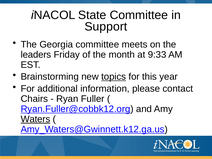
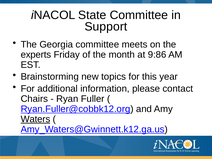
leaders: leaders -> experts
9:33: 9:33 -> 9:86
topics underline: present -> none
